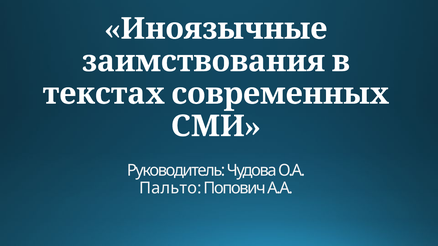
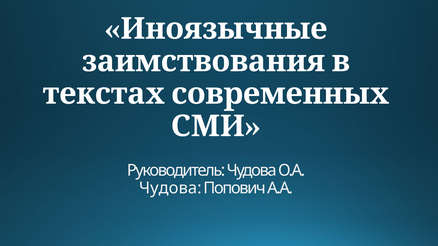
Пальто at (170, 189): Пальто -> Чудова
